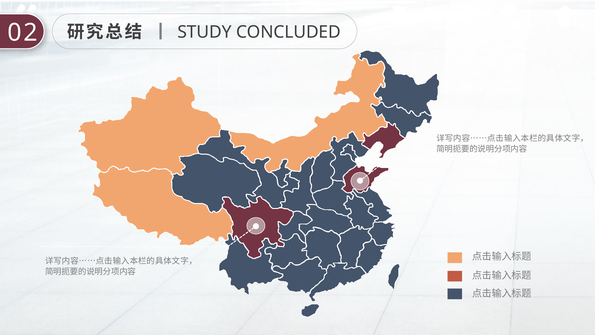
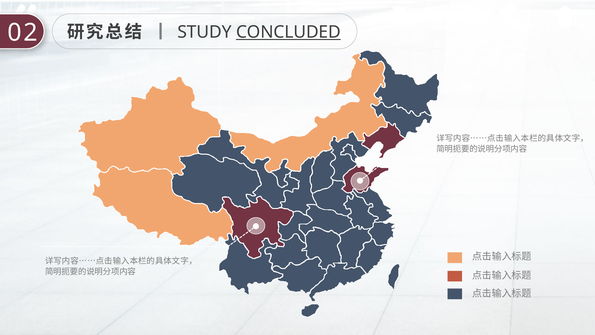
CONCLUDED underline: none -> present
